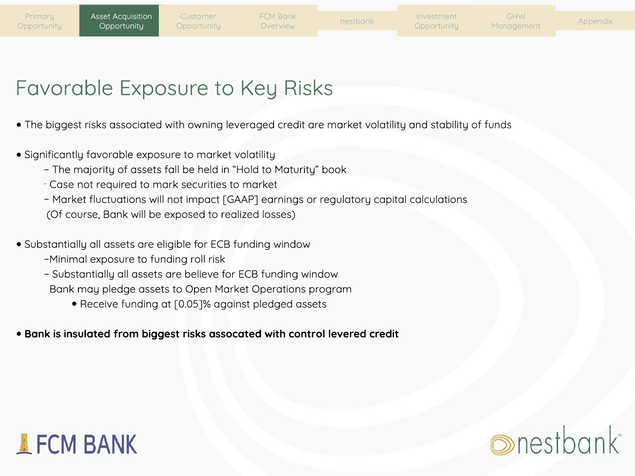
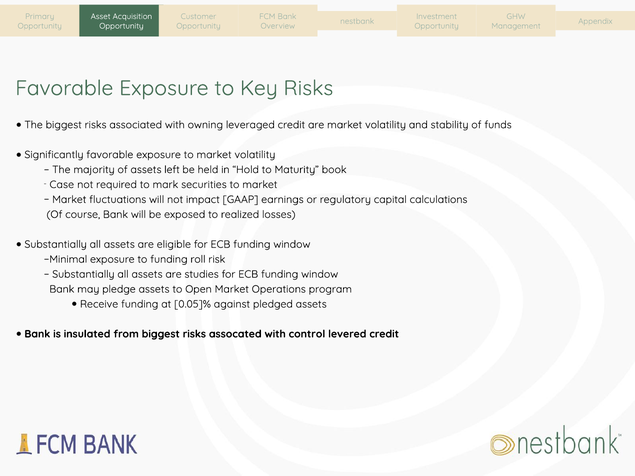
fall: fall -> left
believe: believe -> studies
